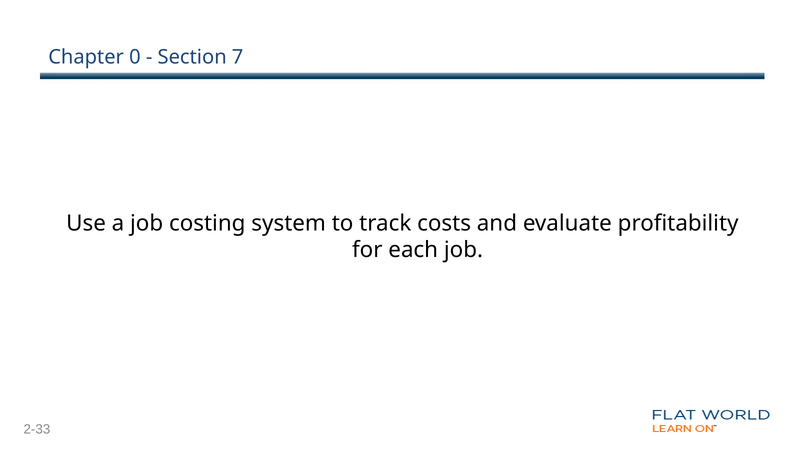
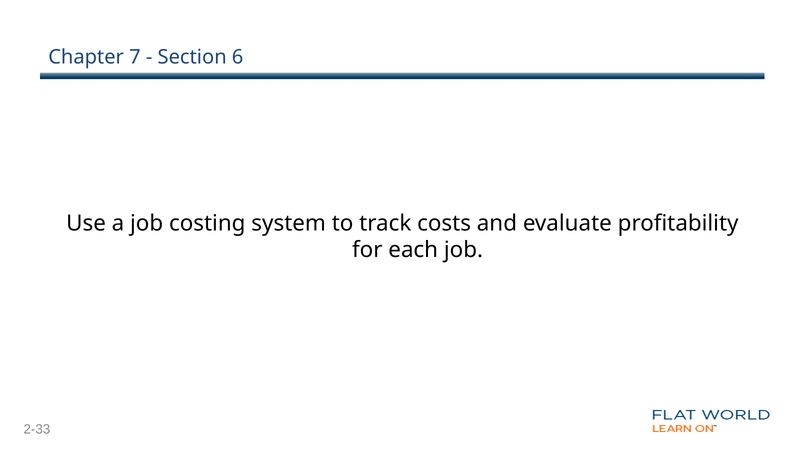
0: 0 -> 7
7: 7 -> 6
